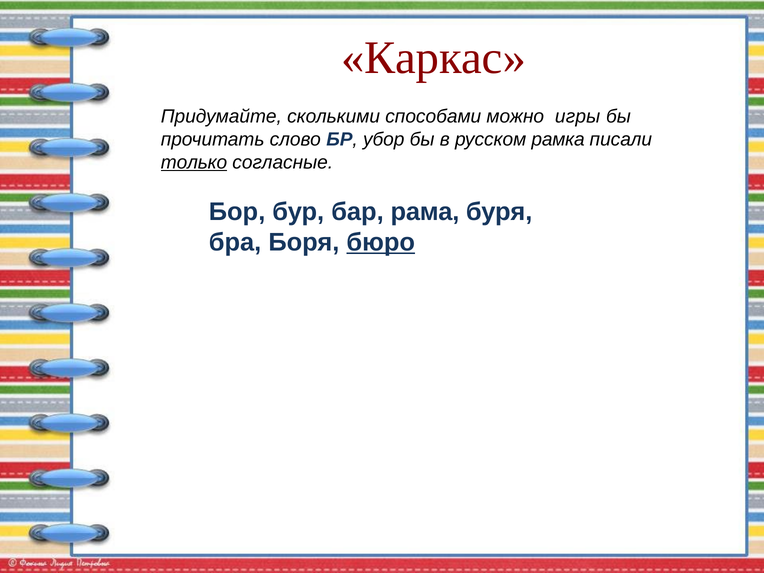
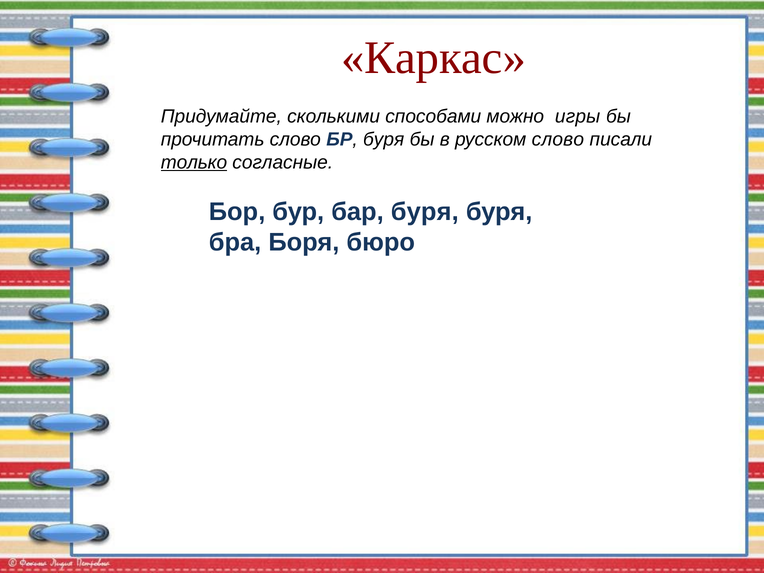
БР убор: убор -> буря
русском рамка: рамка -> слово
бар рама: рама -> буря
бюро underline: present -> none
